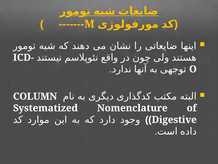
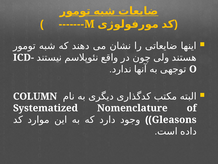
Digestive: Digestive -> Gleasons
